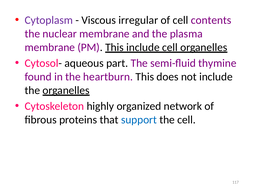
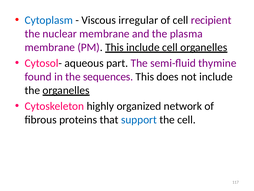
Cytoplasm colour: purple -> blue
contents: contents -> recipient
heartburn: heartburn -> sequences
